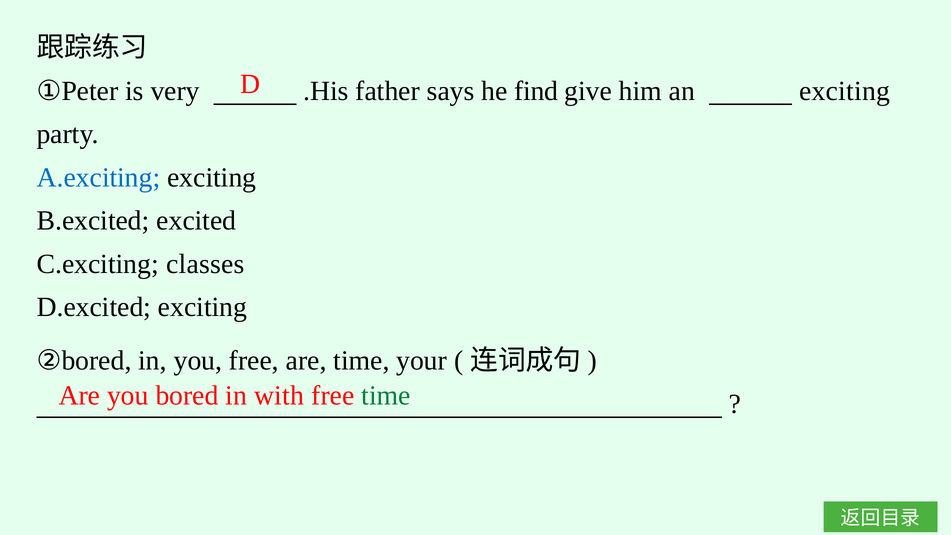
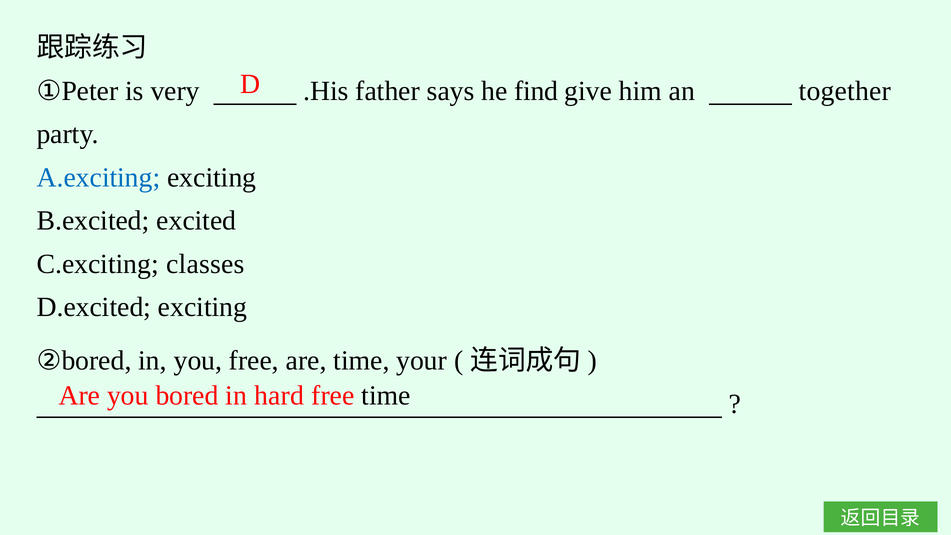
an exciting: exciting -> together
with: with -> hard
time at (386, 396) colour: green -> black
